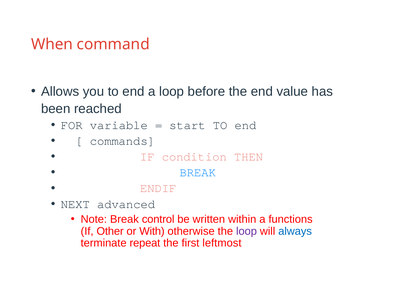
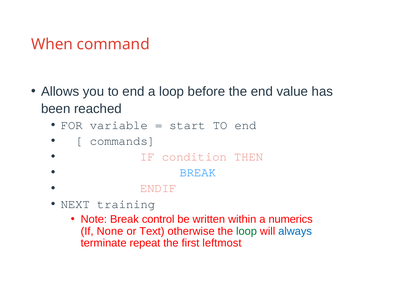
advanced: advanced -> training
functions: functions -> numerics
Other: Other -> None
With: With -> Text
loop at (246, 231) colour: purple -> green
